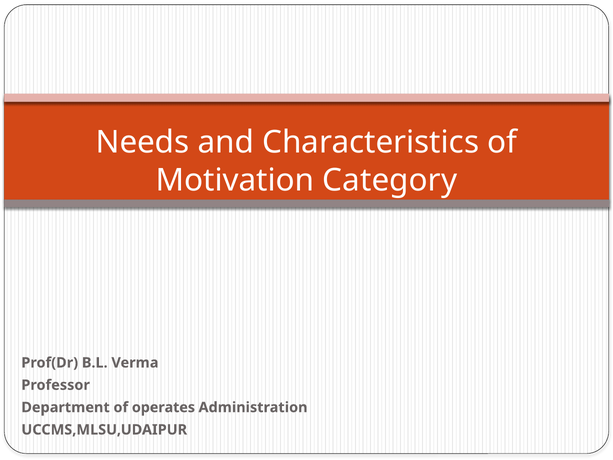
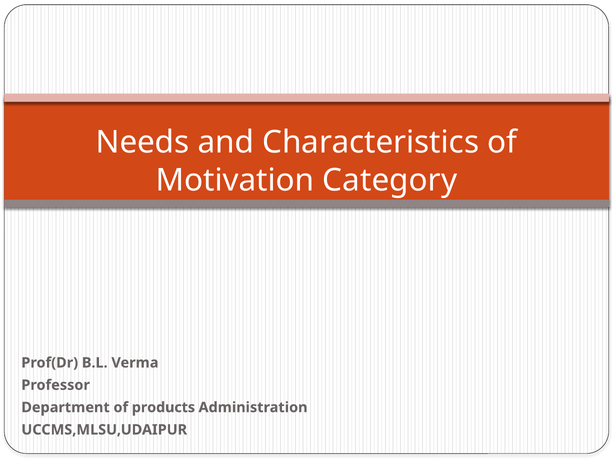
operates: operates -> products
